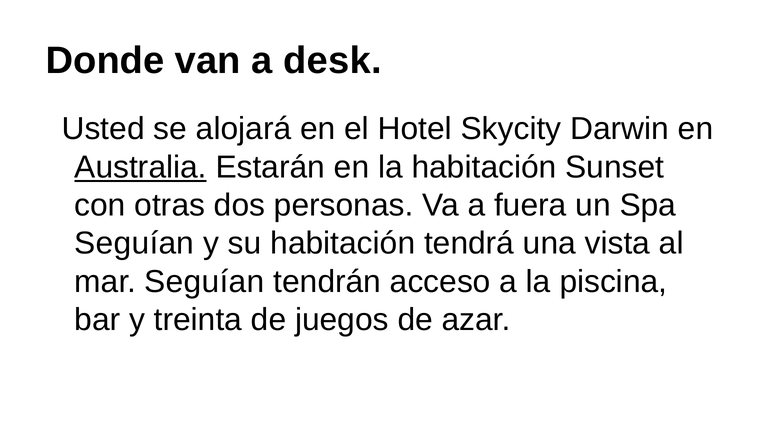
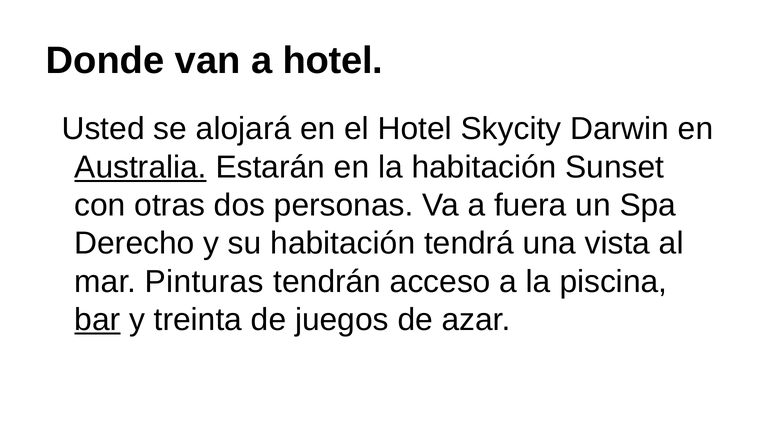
a desk: desk -> hotel
Seguían at (134, 244): Seguían -> Derecho
mar Seguían: Seguían -> Pinturas
bar underline: none -> present
